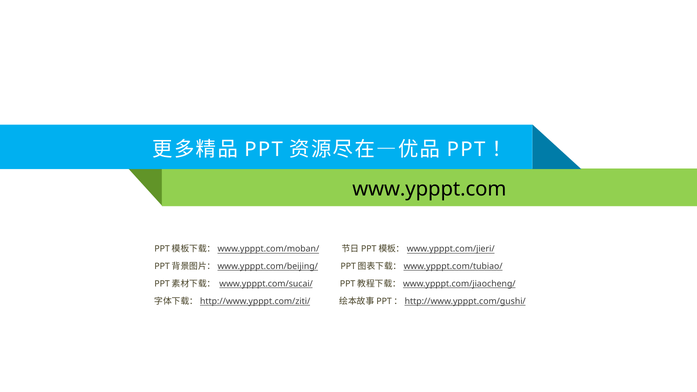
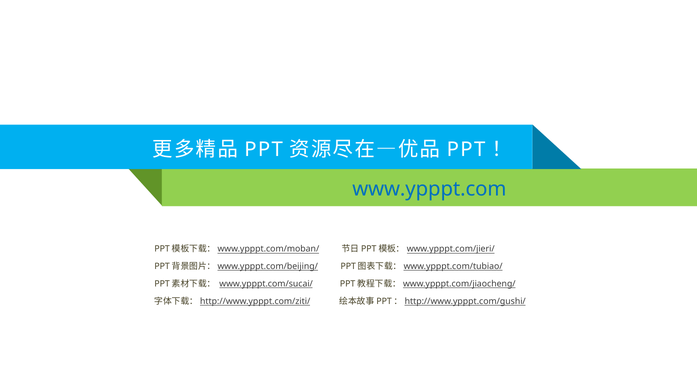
www.ypppt.com colour: black -> blue
